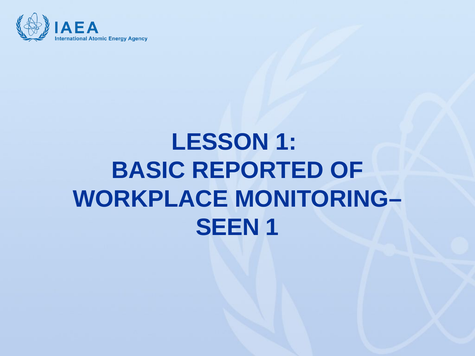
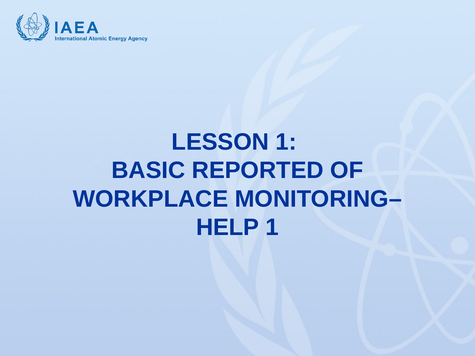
SEEN: SEEN -> HELP
